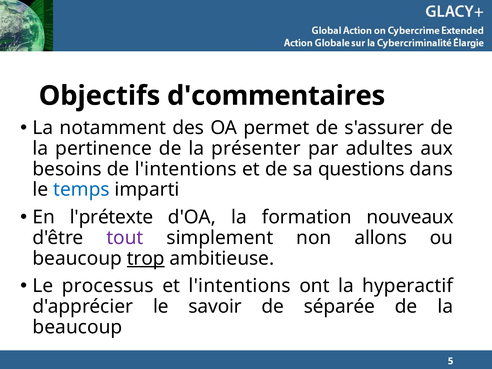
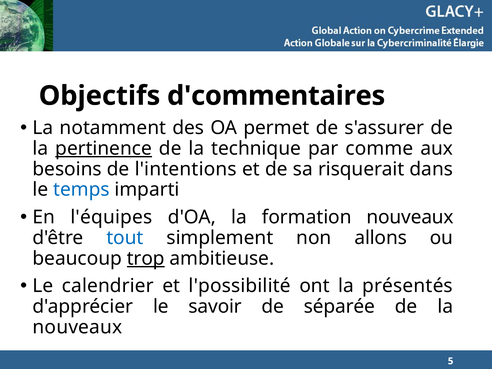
pertinence underline: none -> present
présenter: présenter -> technique
adultes: adultes -> comme
questions: questions -> risquerait
l'prétexte: l'prétexte -> l'équipes
tout colour: purple -> blue
processus: processus -> calendrier
et l'intentions: l'intentions -> l'possibilité
hyperactif: hyperactif -> présentés
beaucoup at (77, 327): beaucoup -> nouveaux
